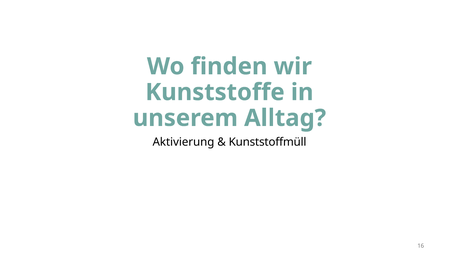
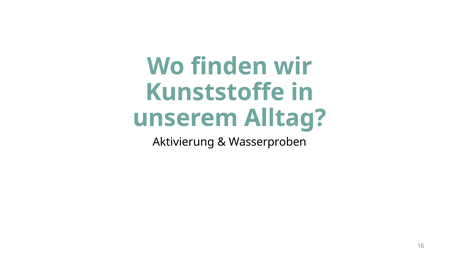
Kunststoffmüll: Kunststoffmüll -> Wasserproben
